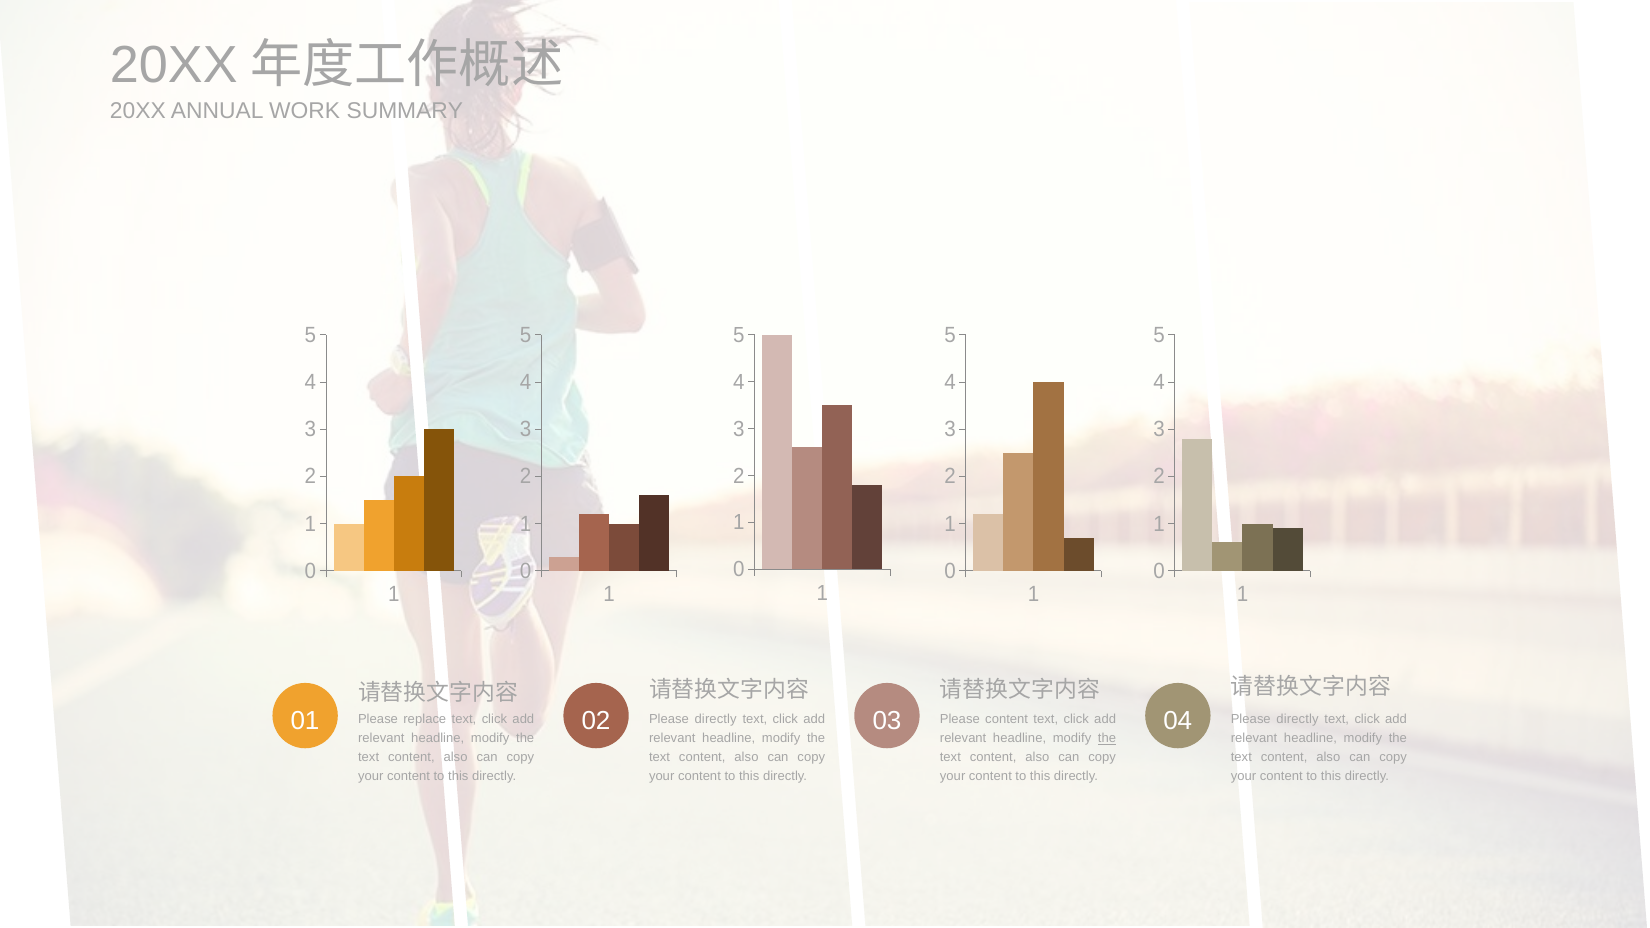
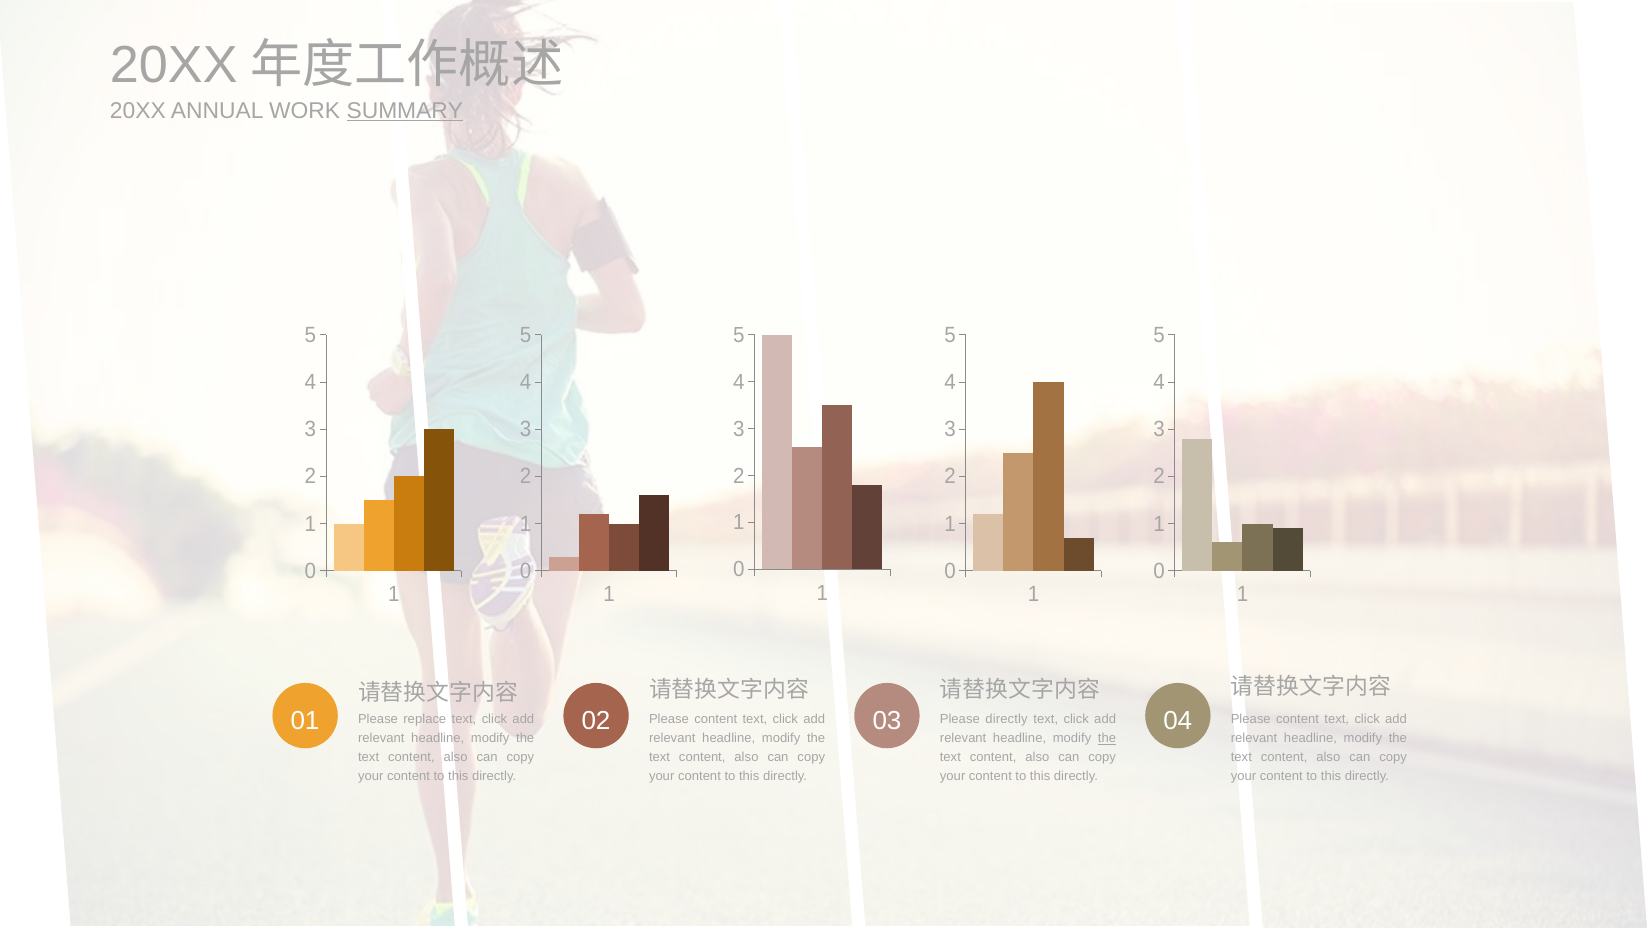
SUMMARY underline: none -> present
01 Please directly: directly -> content
Please content: content -> directly
03 Please directly: directly -> content
